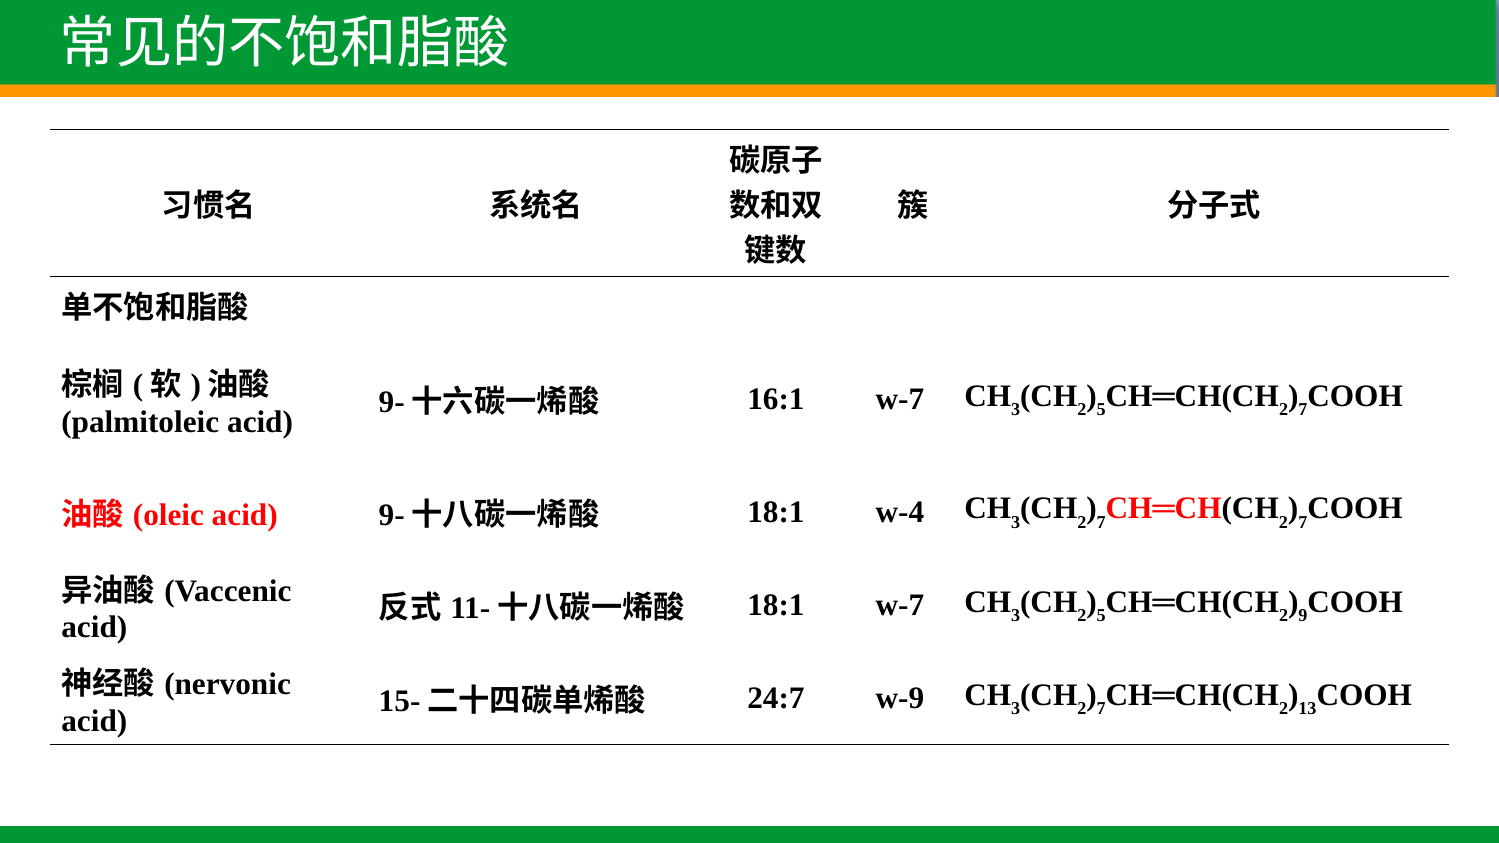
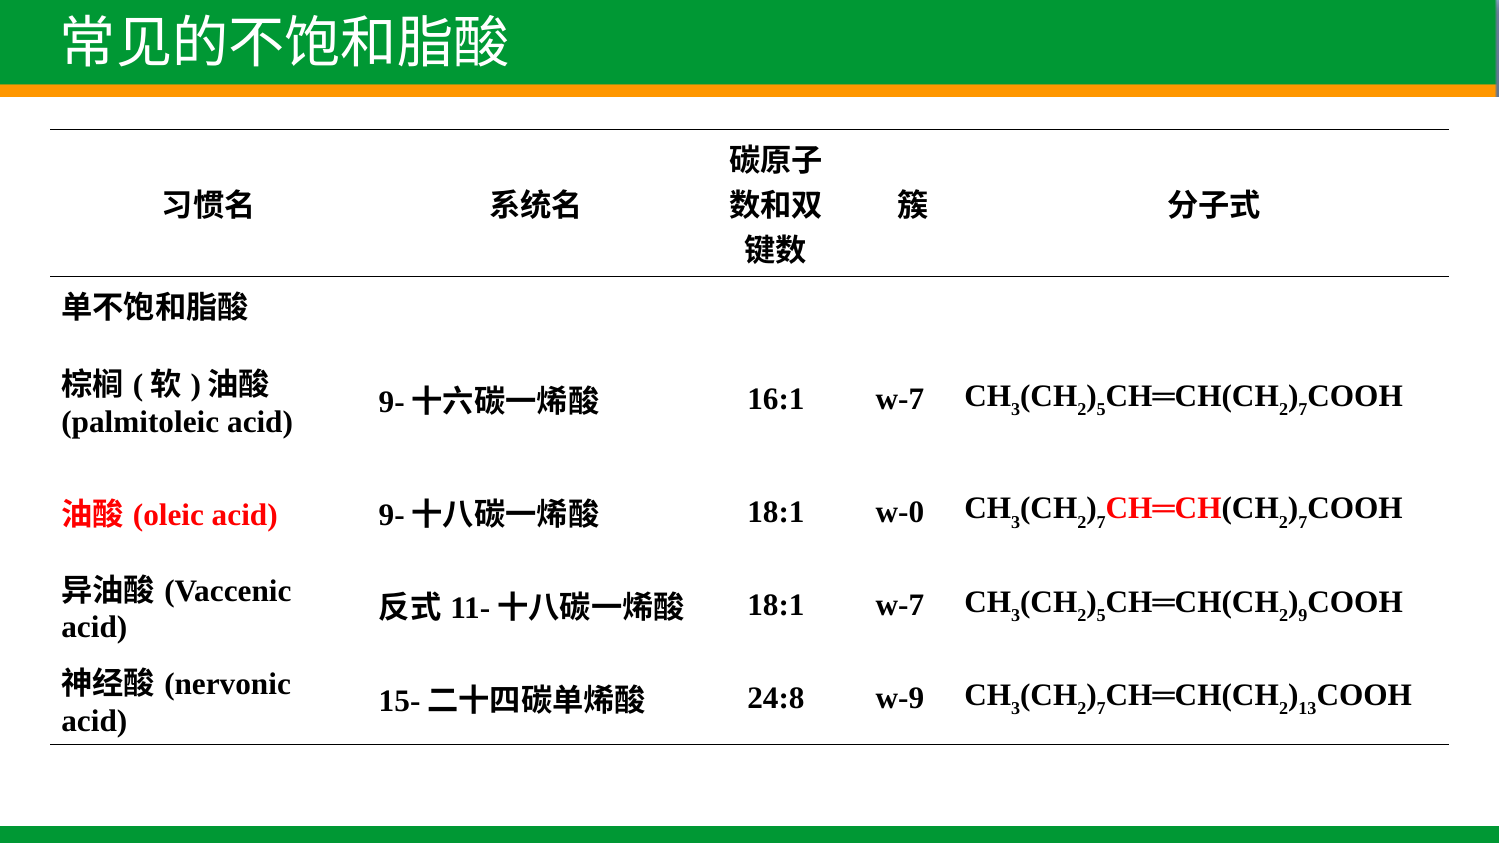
w-4: w-4 -> w-0
24:7: 24:7 -> 24:8
